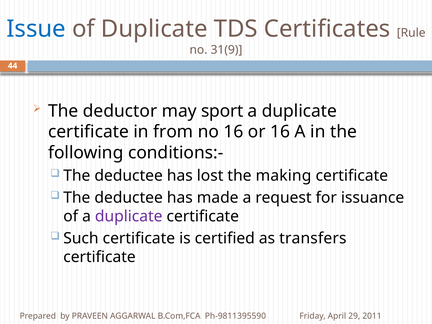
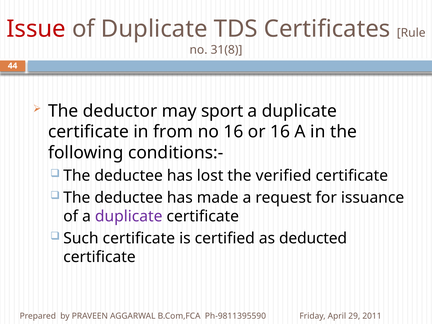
Issue colour: blue -> red
31(9: 31(9 -> 31(8
making: making -> verified
transfers: transfers -> deducted
